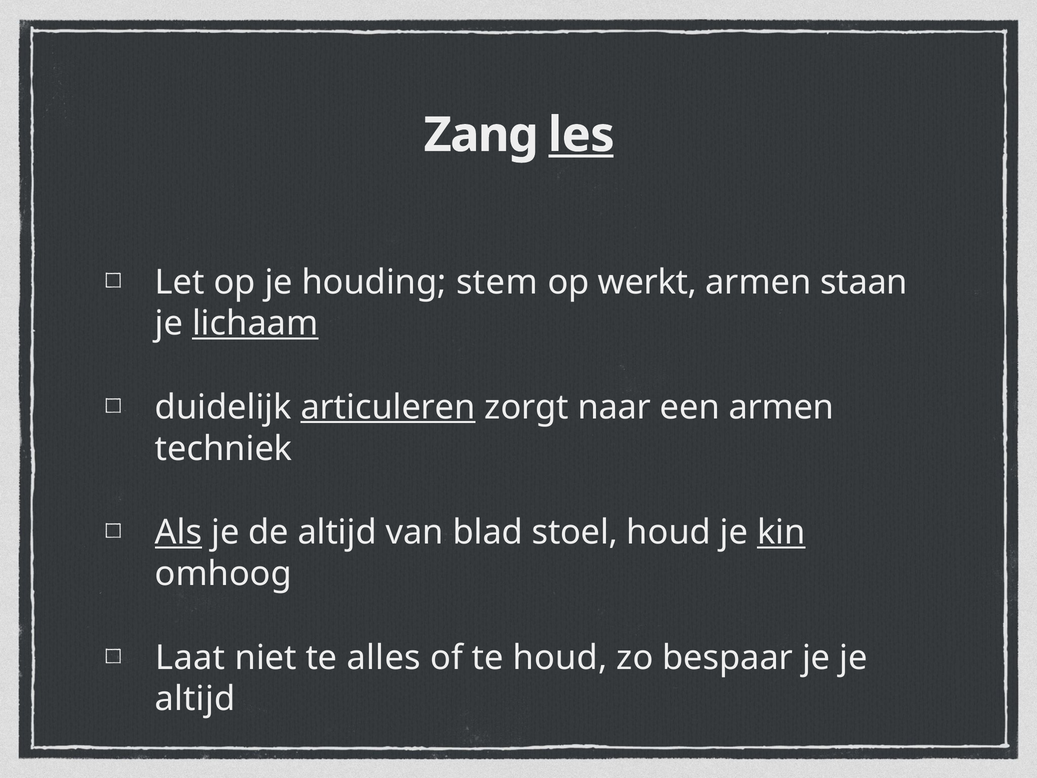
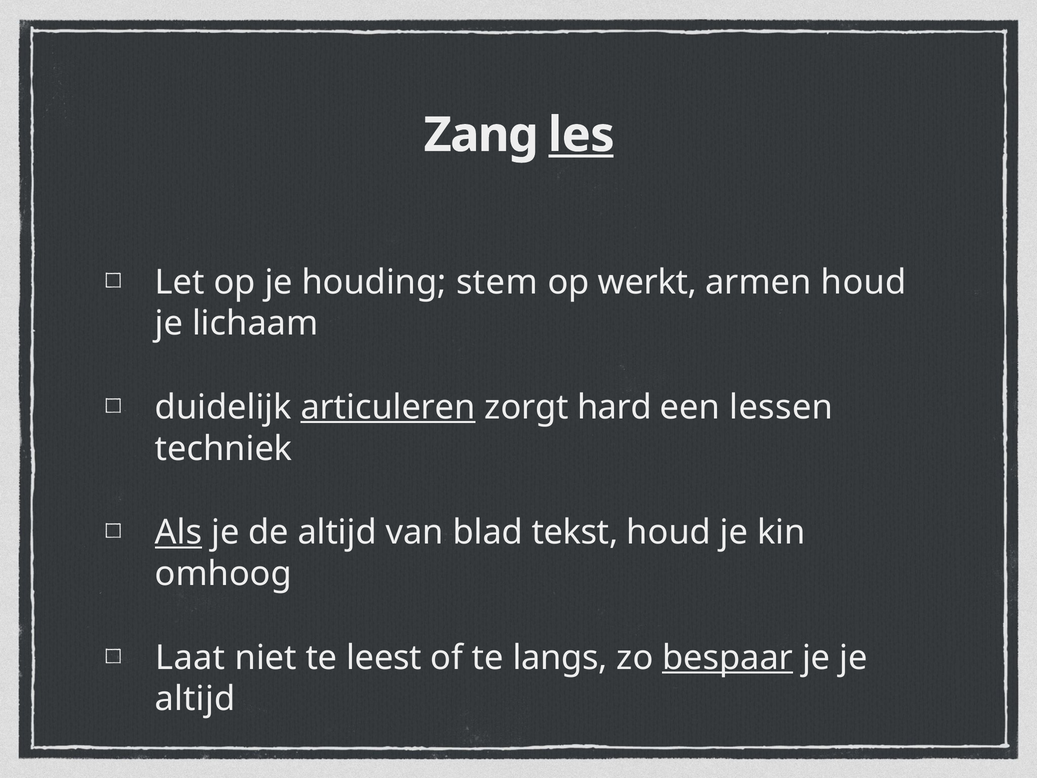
armen staan: staan -> houd
lichaam underline: present -> none
naar: naar -> hard
een armen: armen -> lessen
stoel: stoel -> tekst
kin underline: present -> none
alles: alles -> leest
te houd: houd -> langs
bespaar underline: none -> present
